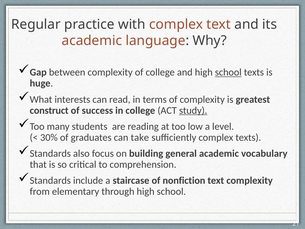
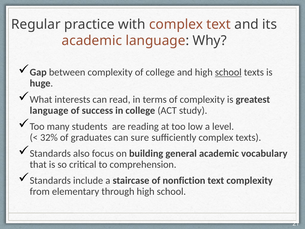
construct at (49, 110): construct -> language
study underline: present -> none
30%: 30% -> 32%
take: take -> sure
